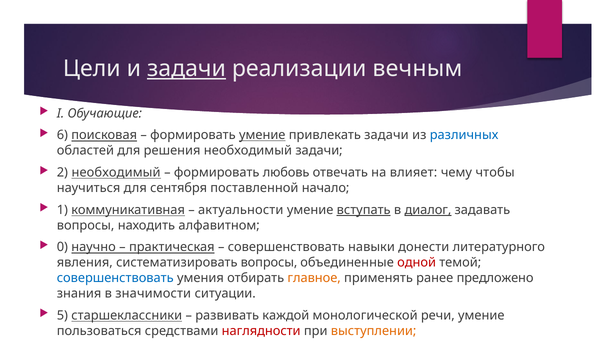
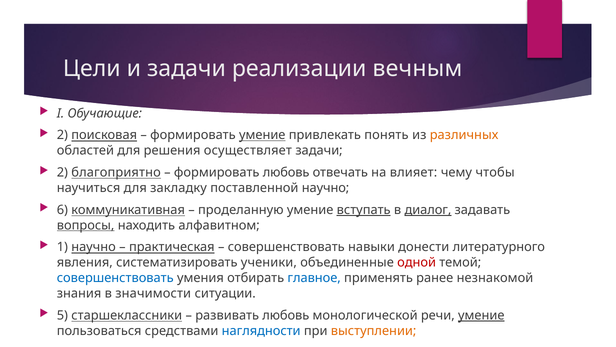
задачи at (186, 69) underline: present -> none
6 at (62, 135): 6 -> 2
привлекать задачи: задачи -> понять
различных colour: blue -> orange
решения необходимый: необходимый -> осуществляет
2 необходимый: необходимый -> благоприятно
сентября: сентября -> закладку
поставленной начало: начало -> научно
1: 1 -> 6
актуальности: актуальности -> проделанную
вопросы at (86, 225) underline: none -> present
0: 0 -> 1
систематизировать вопросы: вопросы -> ученики
главное colour: orange -> blue
предложено: предложено -> незнакомой
развивать каждой: каждой -> любовь
умение at (481, 315) underline: none -> present
наглядности colour: red -> blue
